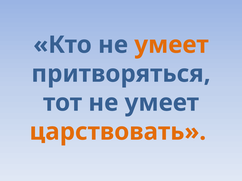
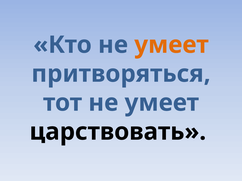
царствовать colour: orange -> black
